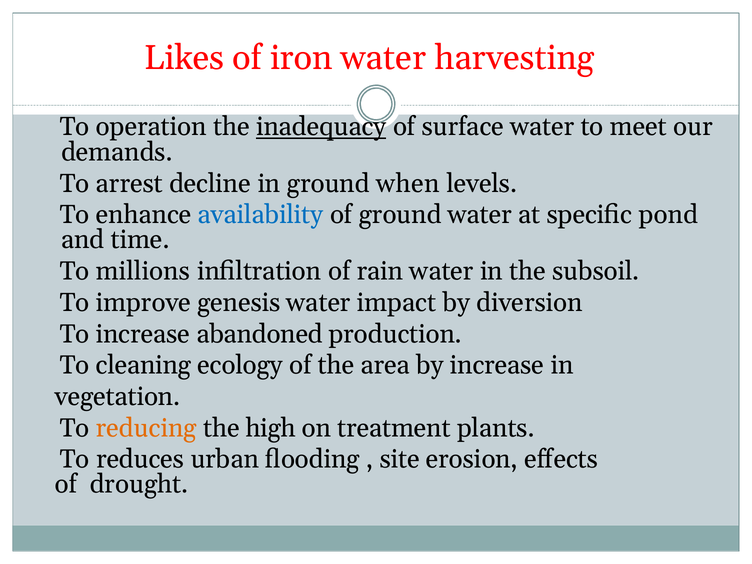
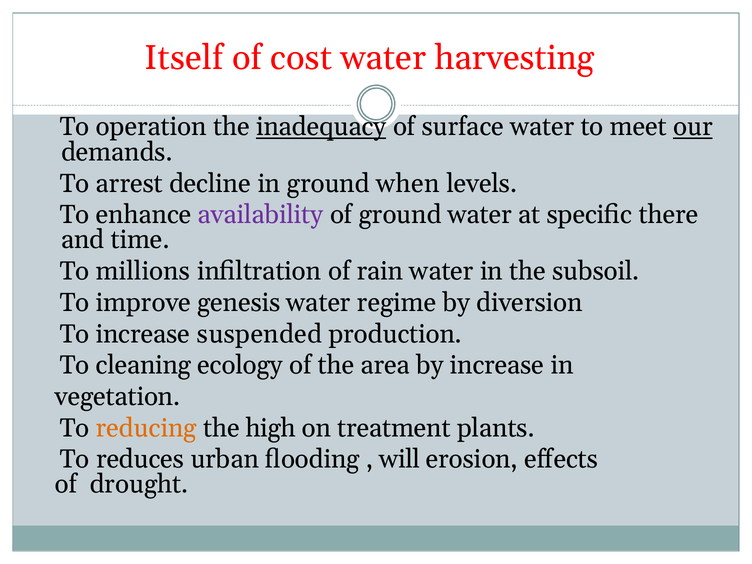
Likes: Likes -> Itself
iron: iron -> cost
our underline: none -> present
availability colour: blue -> purple
pond: pond -> there
impact: impact -> regime
abandoned: abandoned -> suspended
site: site -> will
